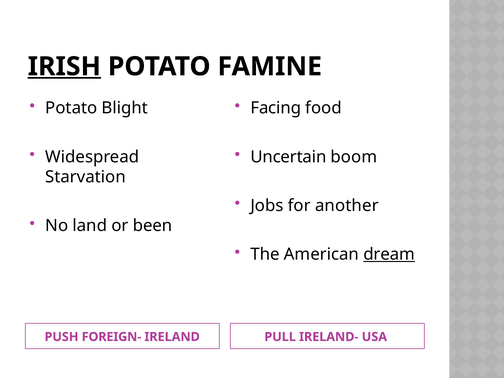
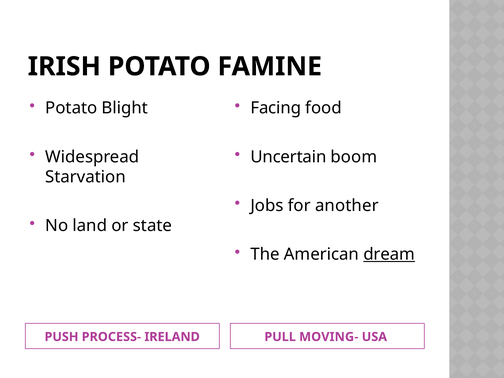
IRISH underline: present -> none
been: been -> state
FOREIGN-: FOREIGN- -> PROCESS-
IRELAND-: IRELAND- -> MOVING-
